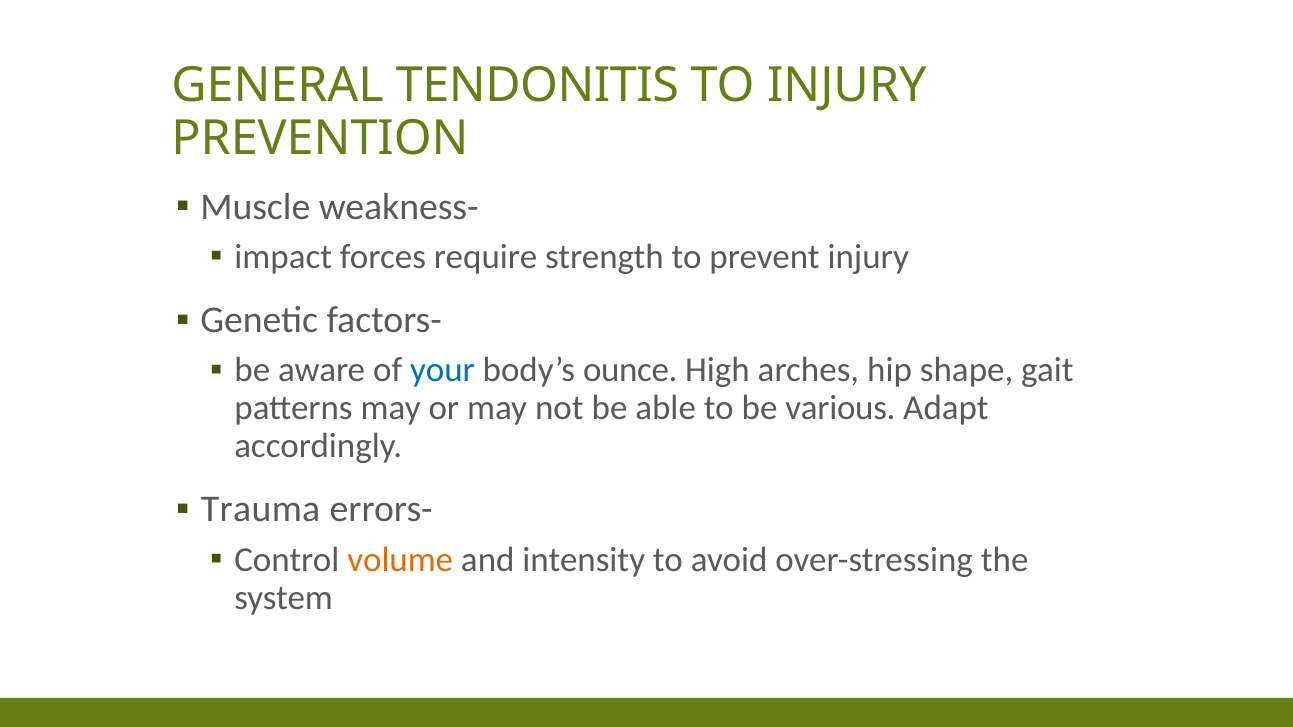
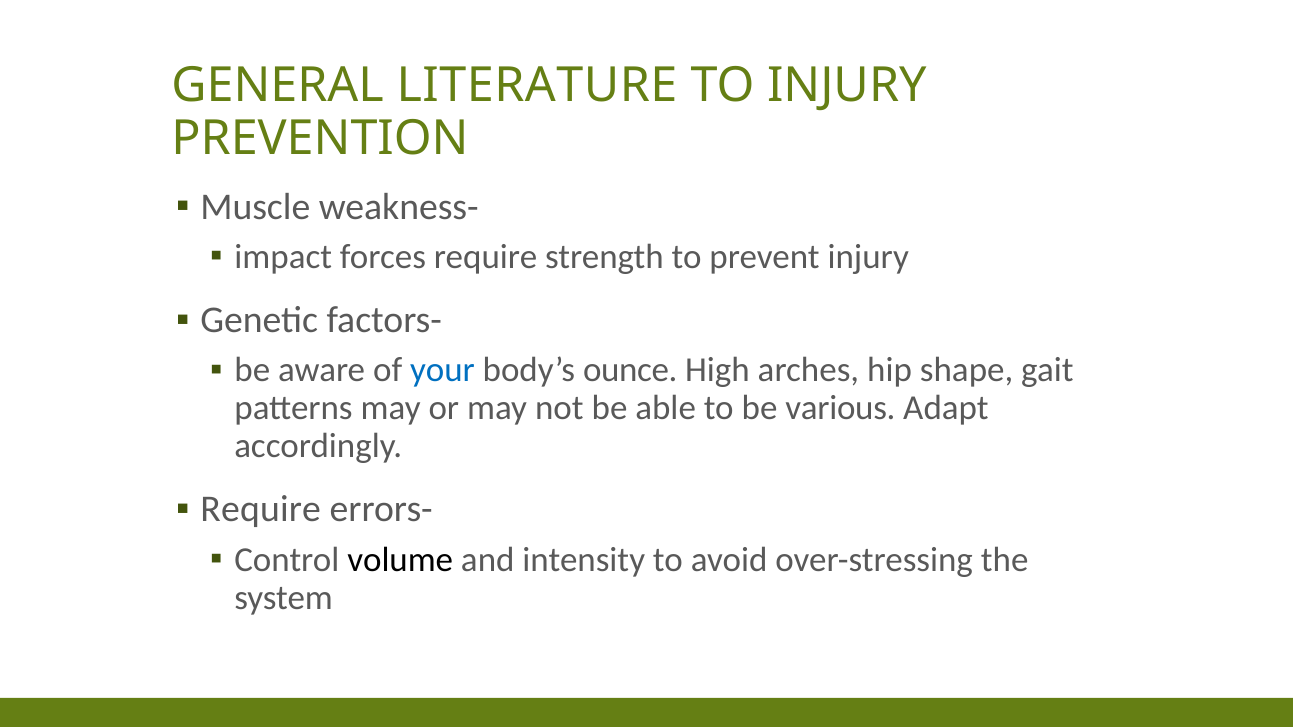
TENDONITIS: TENDONITIS -> LITERATURE
Trauma at (261, 510): Trauma -> Require
volume colour: orange -> black
